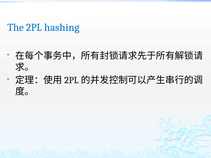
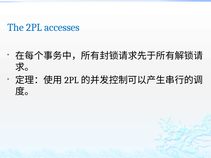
hashing: hashing -> accesses
